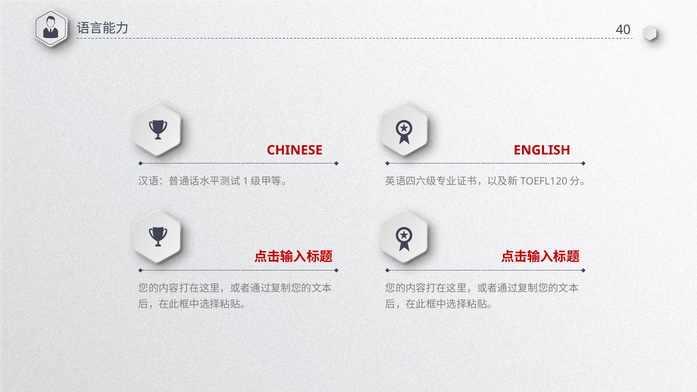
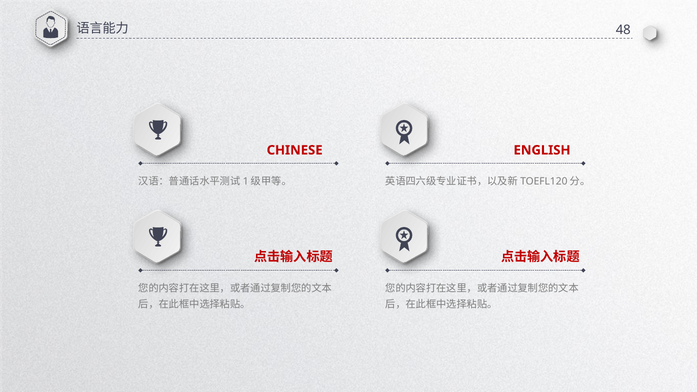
40: 40 -> 48
